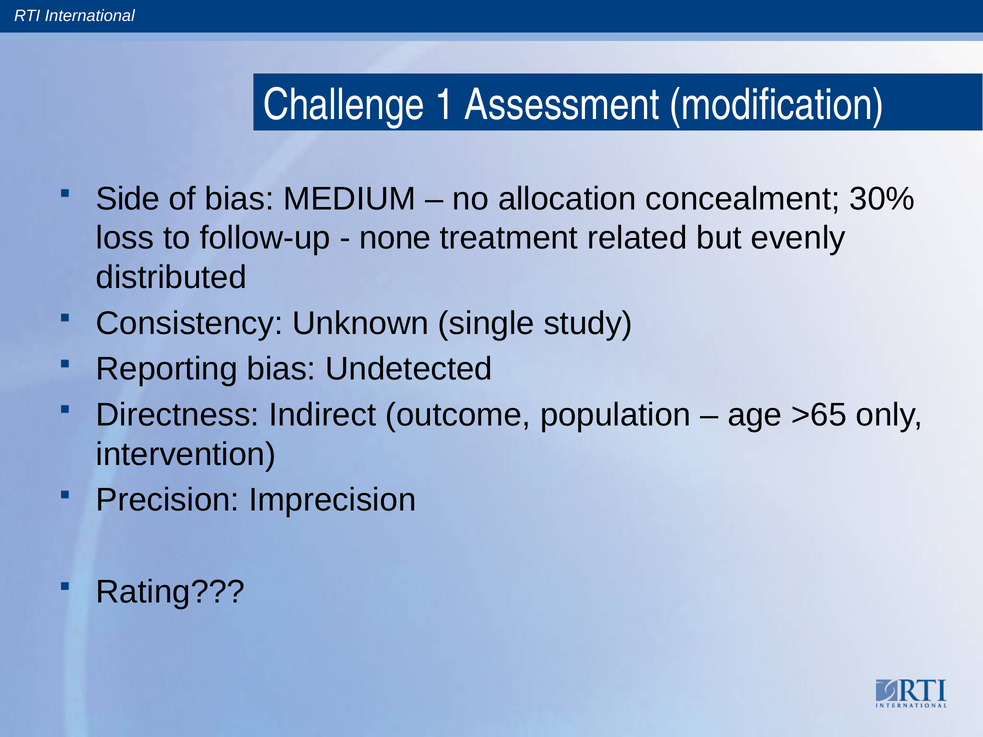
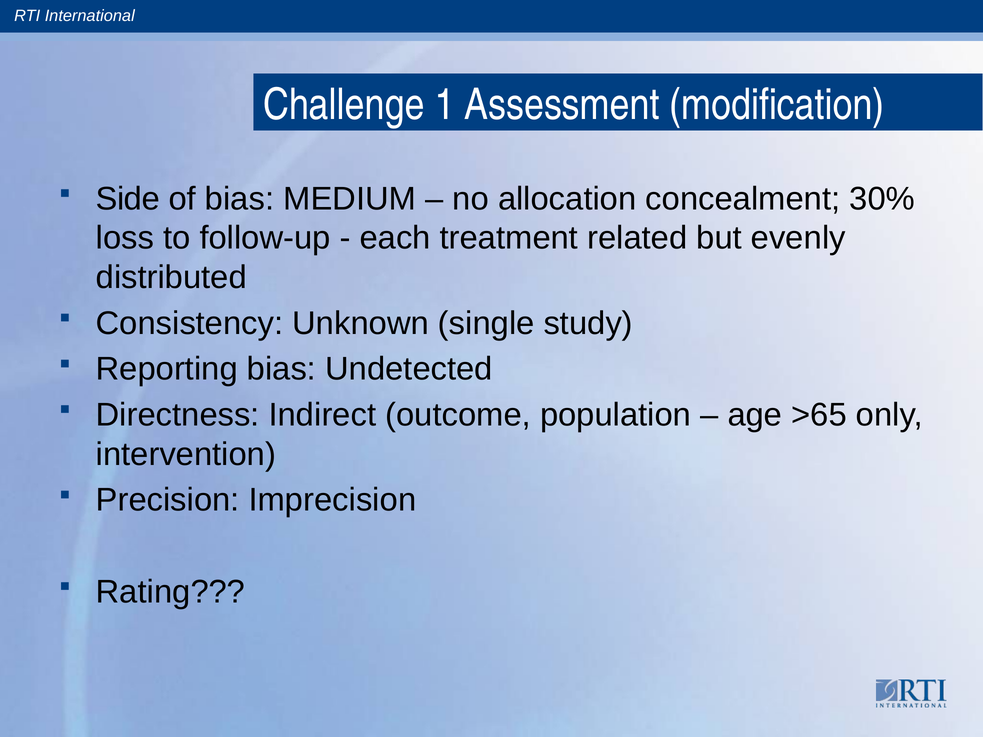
none: none -> each
